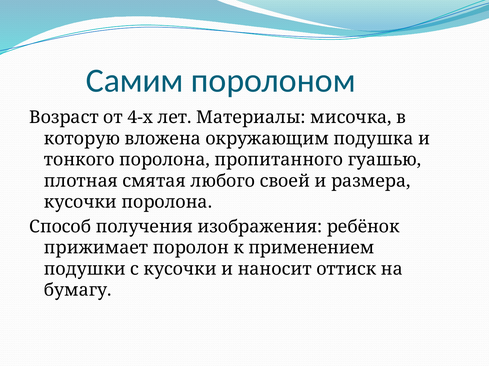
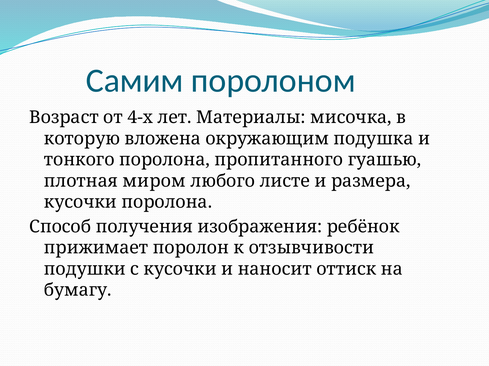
смятая: смятая -> миром
своей: своей -> листе
применением: применением -> отзывчивости
